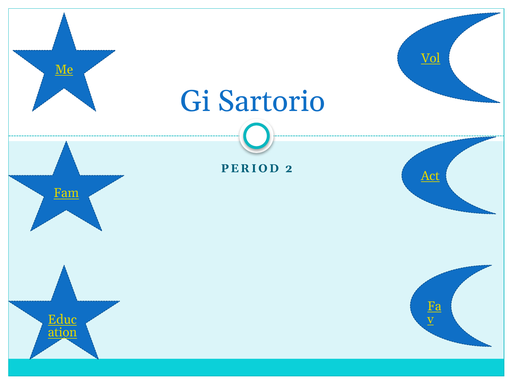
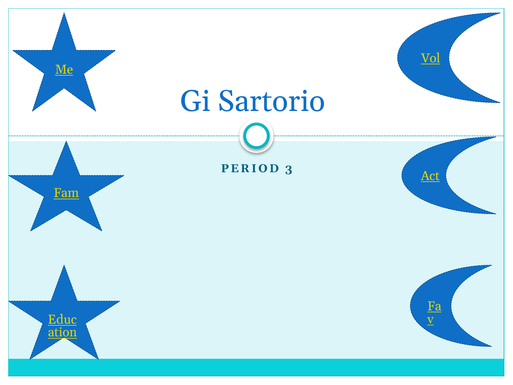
2: 2 -> 3
